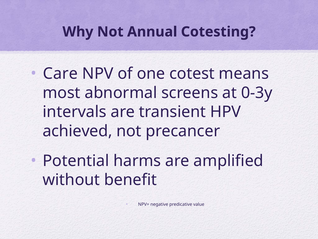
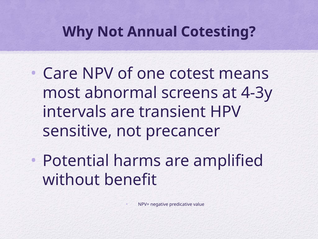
0-3y: 0-3y -> 4-3y
achieved: achieved -> sensitive
